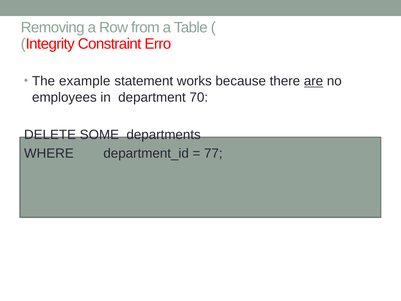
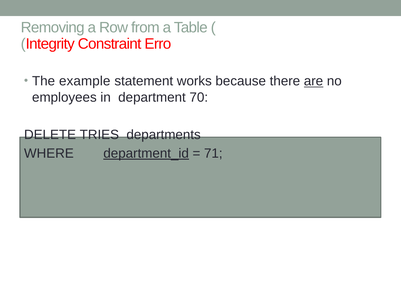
SOME: SOME -> TRIES
department_id underline: none -> present
77: 77 -> 71
